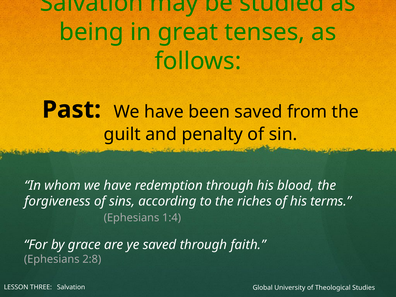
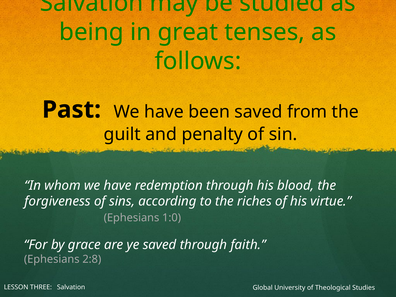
terms: terms -> virtue
1:4: 1:4 -> 1:0
